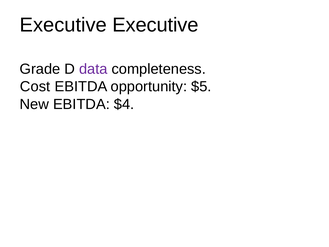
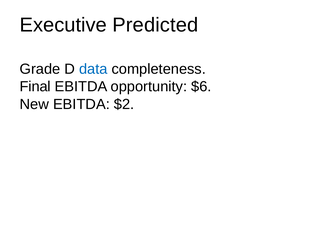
Executive Executive: Executive -> Predicted
data colour: purple -> blue
Cost: Cost -> Final
$5: $5 -> $6
$4: $4 -> $2
